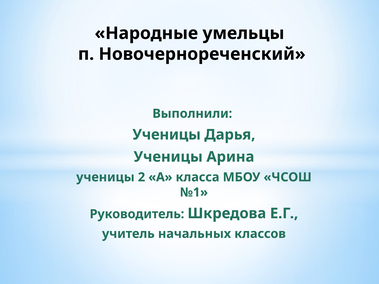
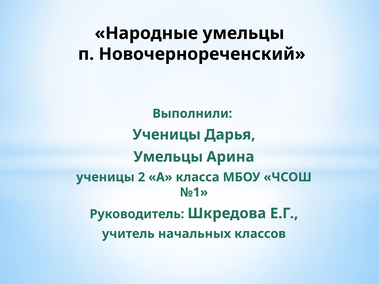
Ученицы at (168, 157): Ученицы -> Умельцы
